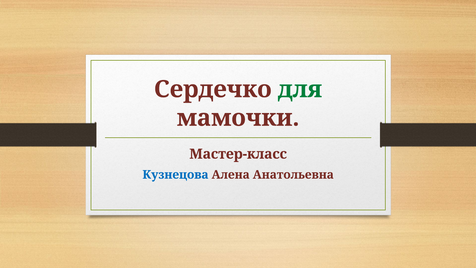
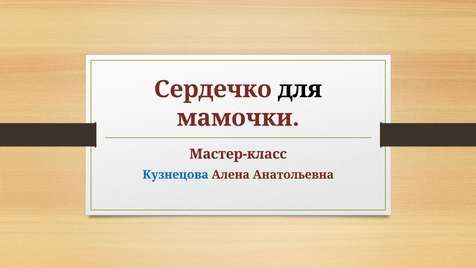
для colour: green -> black
